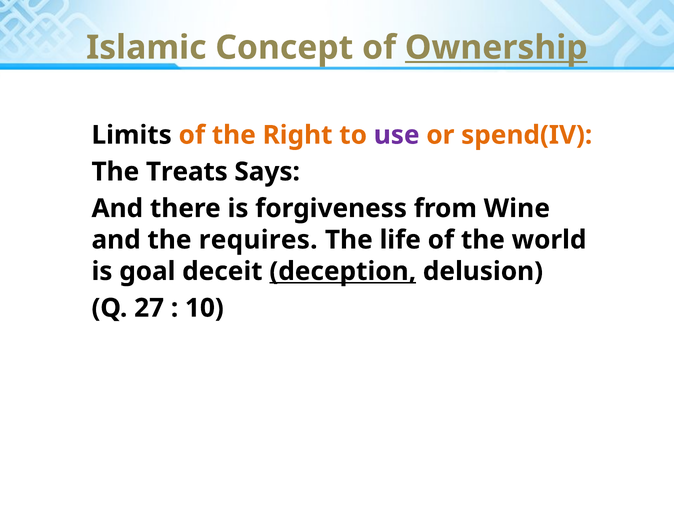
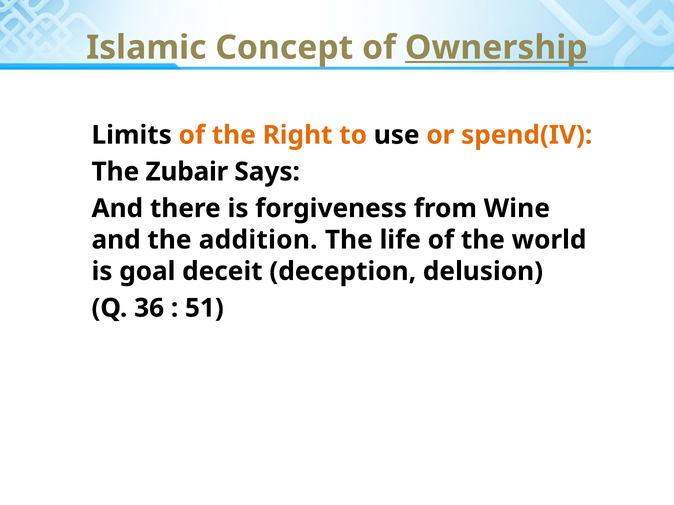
use colour: purple -> black
Treats: Treats -> Zubair
requires: requires -> addition
deception underline: present -> none
27: 27 -> 36
10: 10 -> 51
